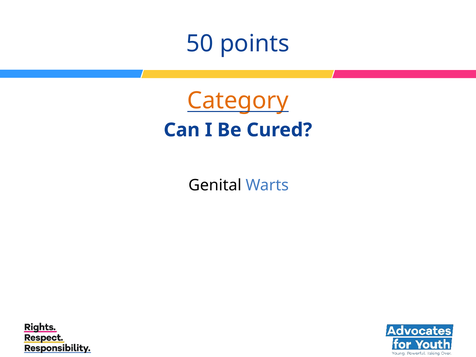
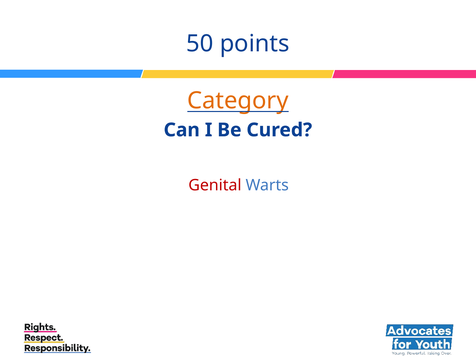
Genital colour: black -> red
